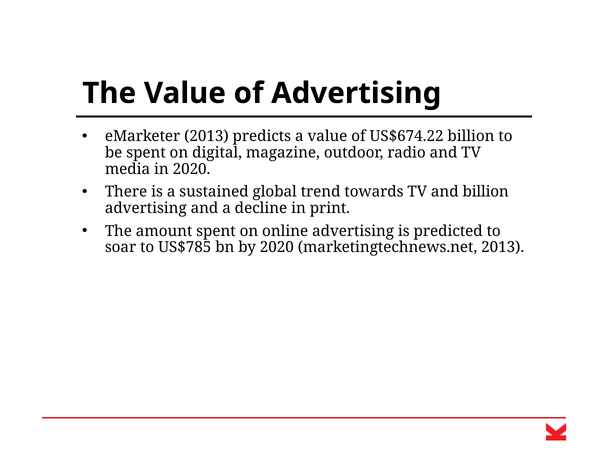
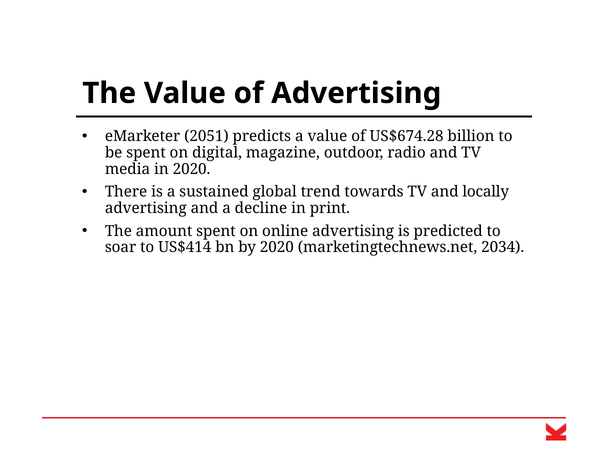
eMarketer 2013: 2013 -> 2051
US$674.22: US$674.22 -> US$674.28
and billion: billion -> locally
US$785: US$785 -> US$414
marketingtechnews.net 2013: 2013 -> 2034
